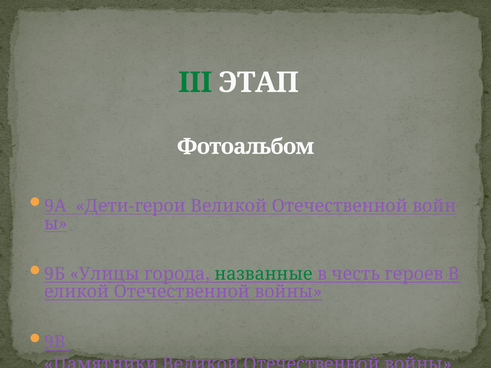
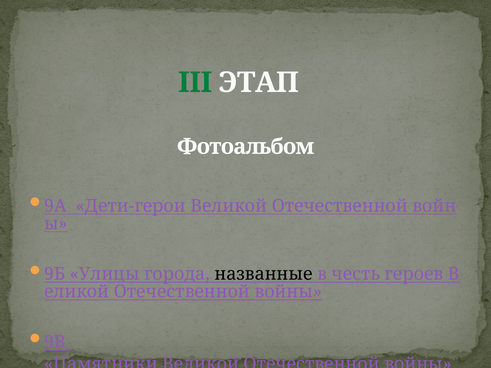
названные colour: green -> black
